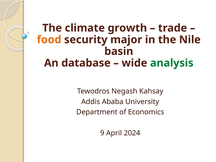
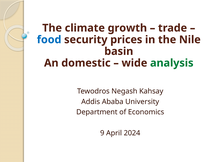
food colour: orange -> blue
major: major -> prices
database: database -> domestic
